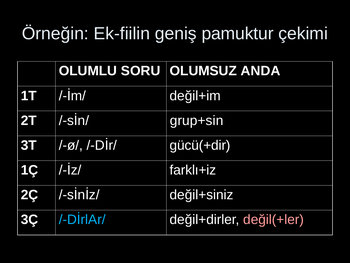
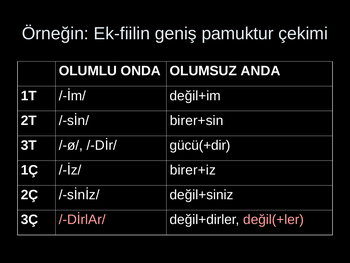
SORU: SORU -> ONDA
grup+sin: grup+sin -> birer+sin
farklı+iz: farklı+iz -> birer+iz
/-DİrlAr/ colour: light blue -> pink
